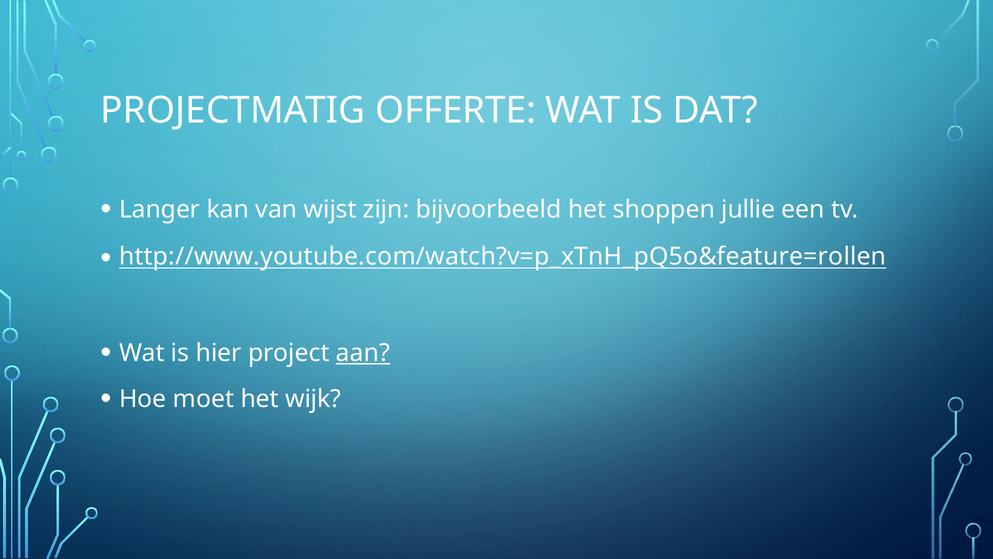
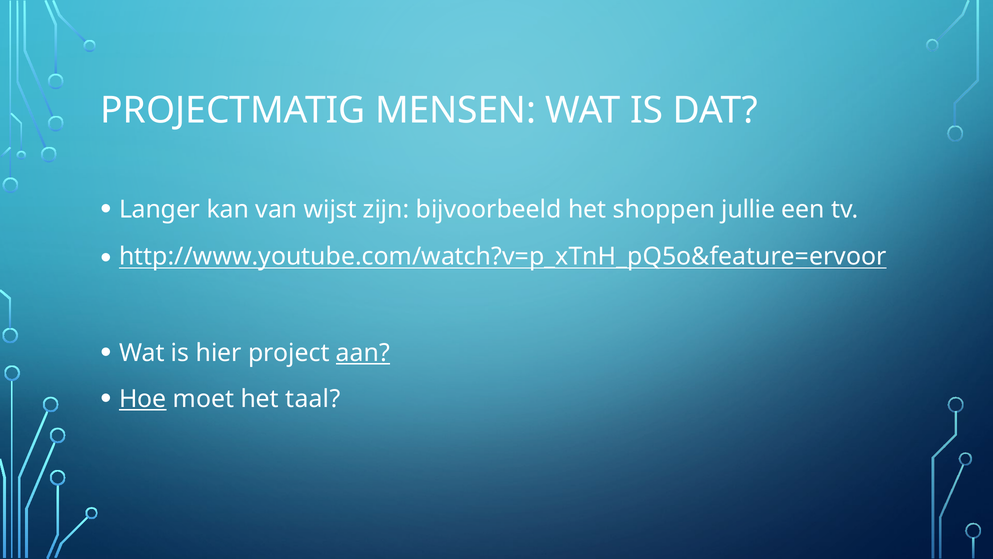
OFFERTE: OFFERTE -> MENSEN
http://www.youtube.com/watch?v=p_xTnH_pQ5o&feature=rollen: http://www.youtube.com/watch?v=p_xTnH_pQ5o&feature=rollen -> http://www.youtube.com/watch?v=p_xTnH_pQ5o&feature=ervoor
Hoe underline: none -> present
wijk: wijk -> taal
